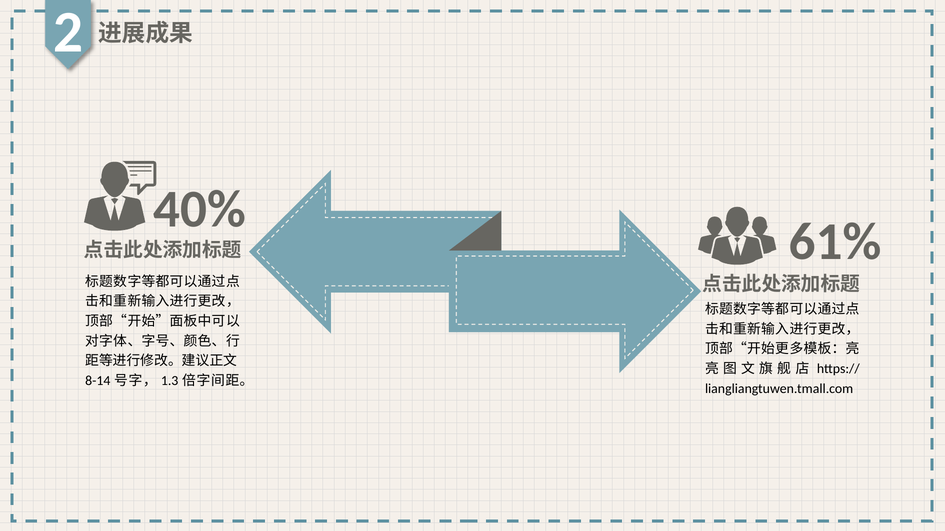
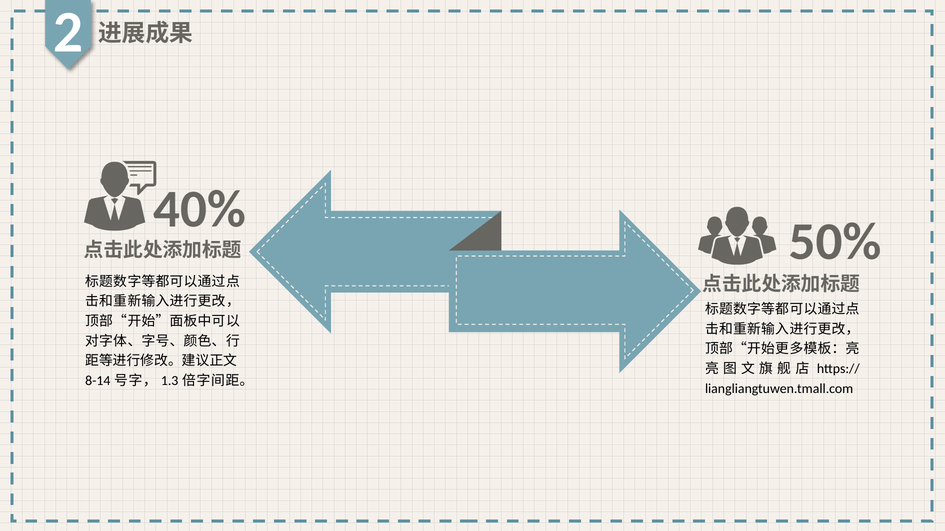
61%: 61% -> 50%
